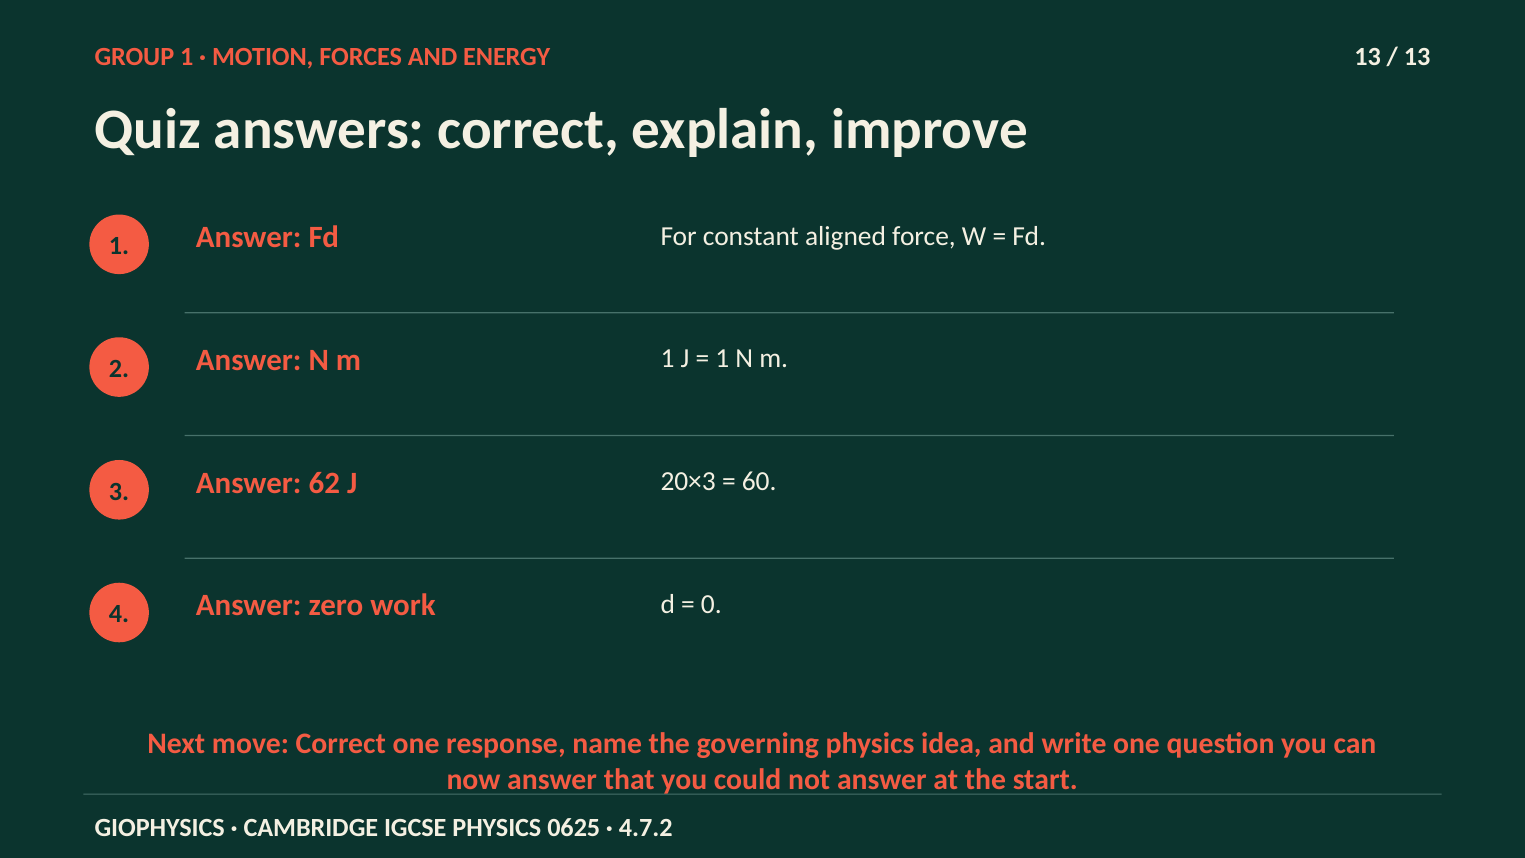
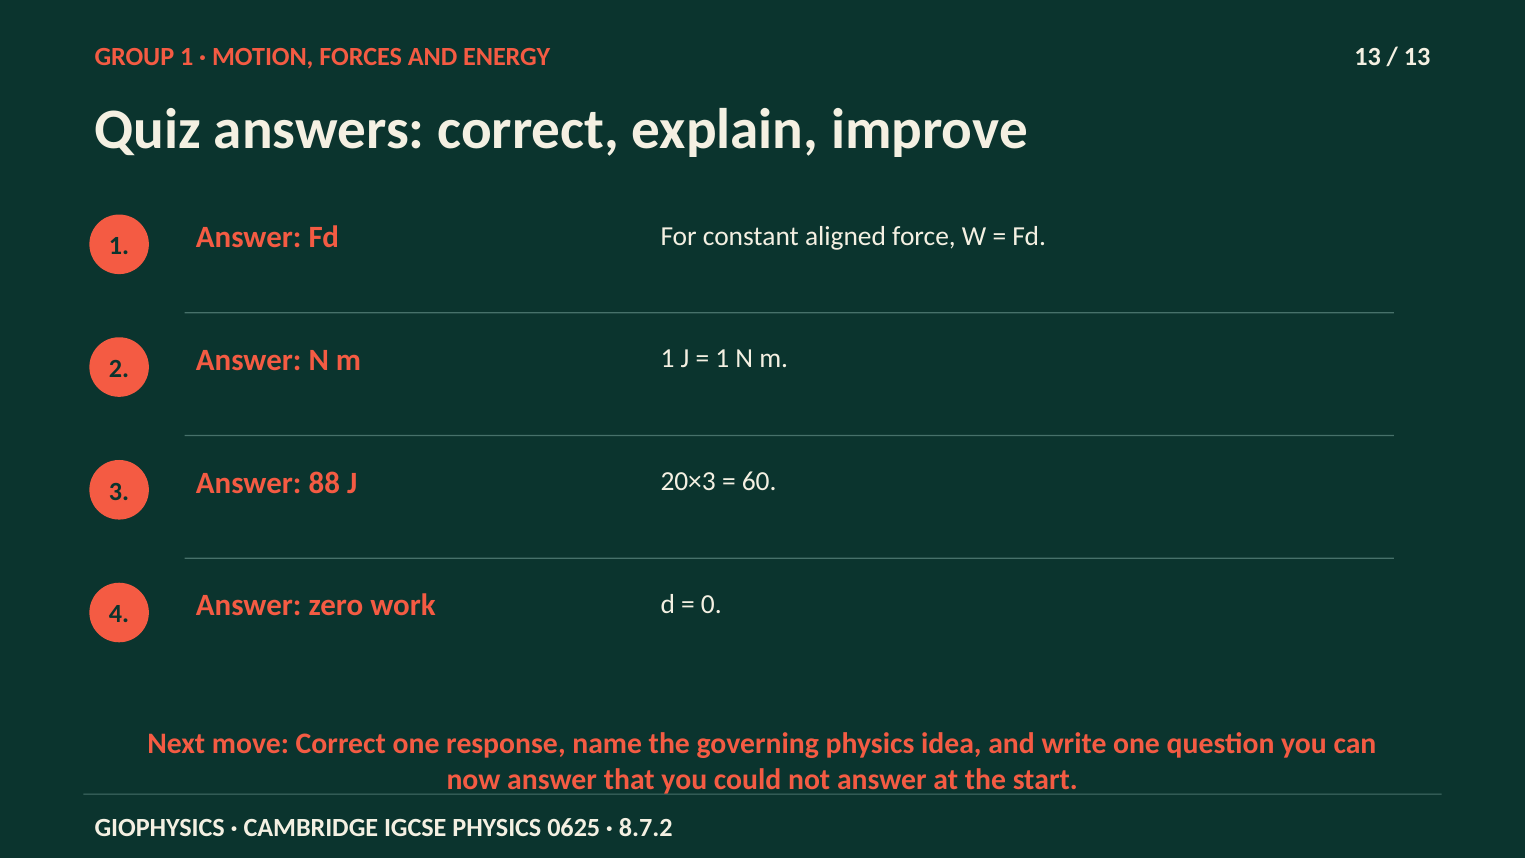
62: 62 -> 88
4.7.2: 4.7.2 -> 8.7.2
